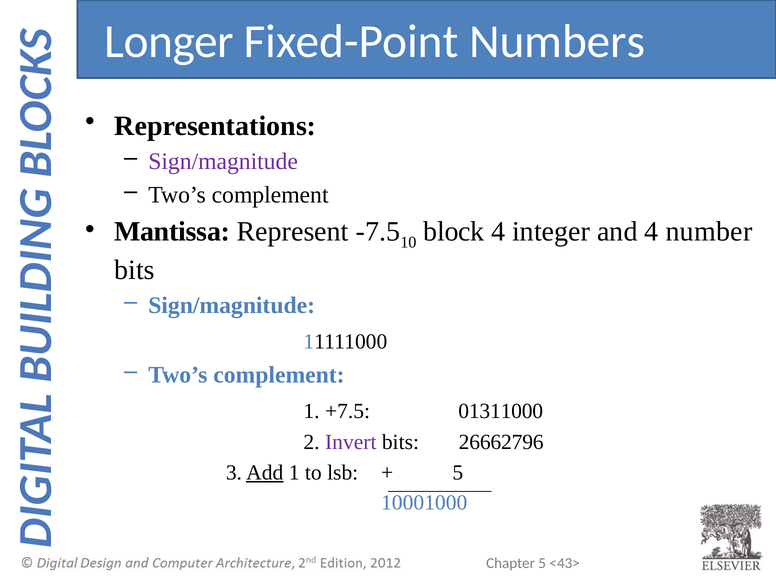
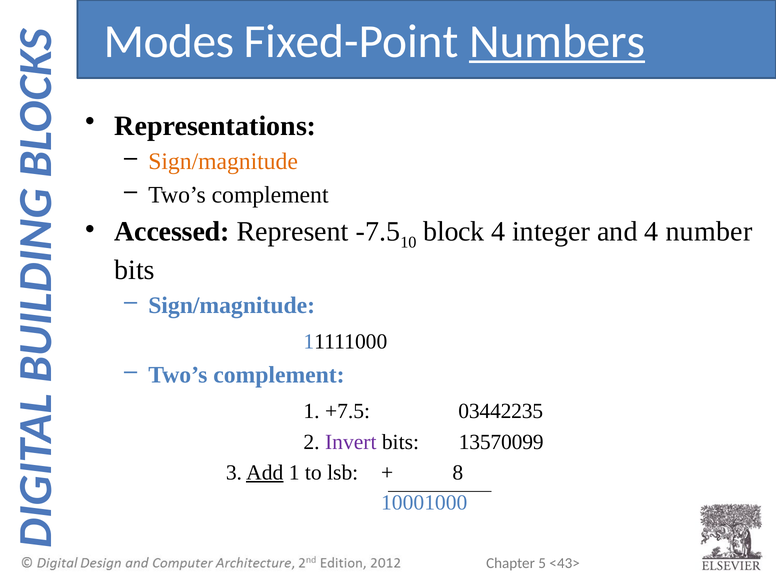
Longer: Longer -> Modes
Numbers underline: none -> present
Sign/magnitude at (223, 162) colour: purple -> orange
Mantissa: Mantissa -> Accessed
01311000: 01311000 -> 03442235
26662796: 26662796 -> 13570099
5 at (458, 472): 5 -> 8
